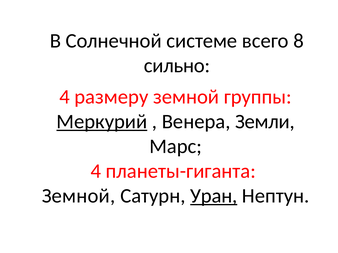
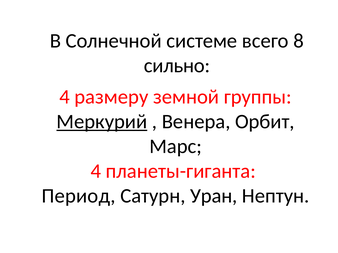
Земли: Земли -> Орбит
Земной at (78, 196): Земной -> Период
Уран underline: present -> none
